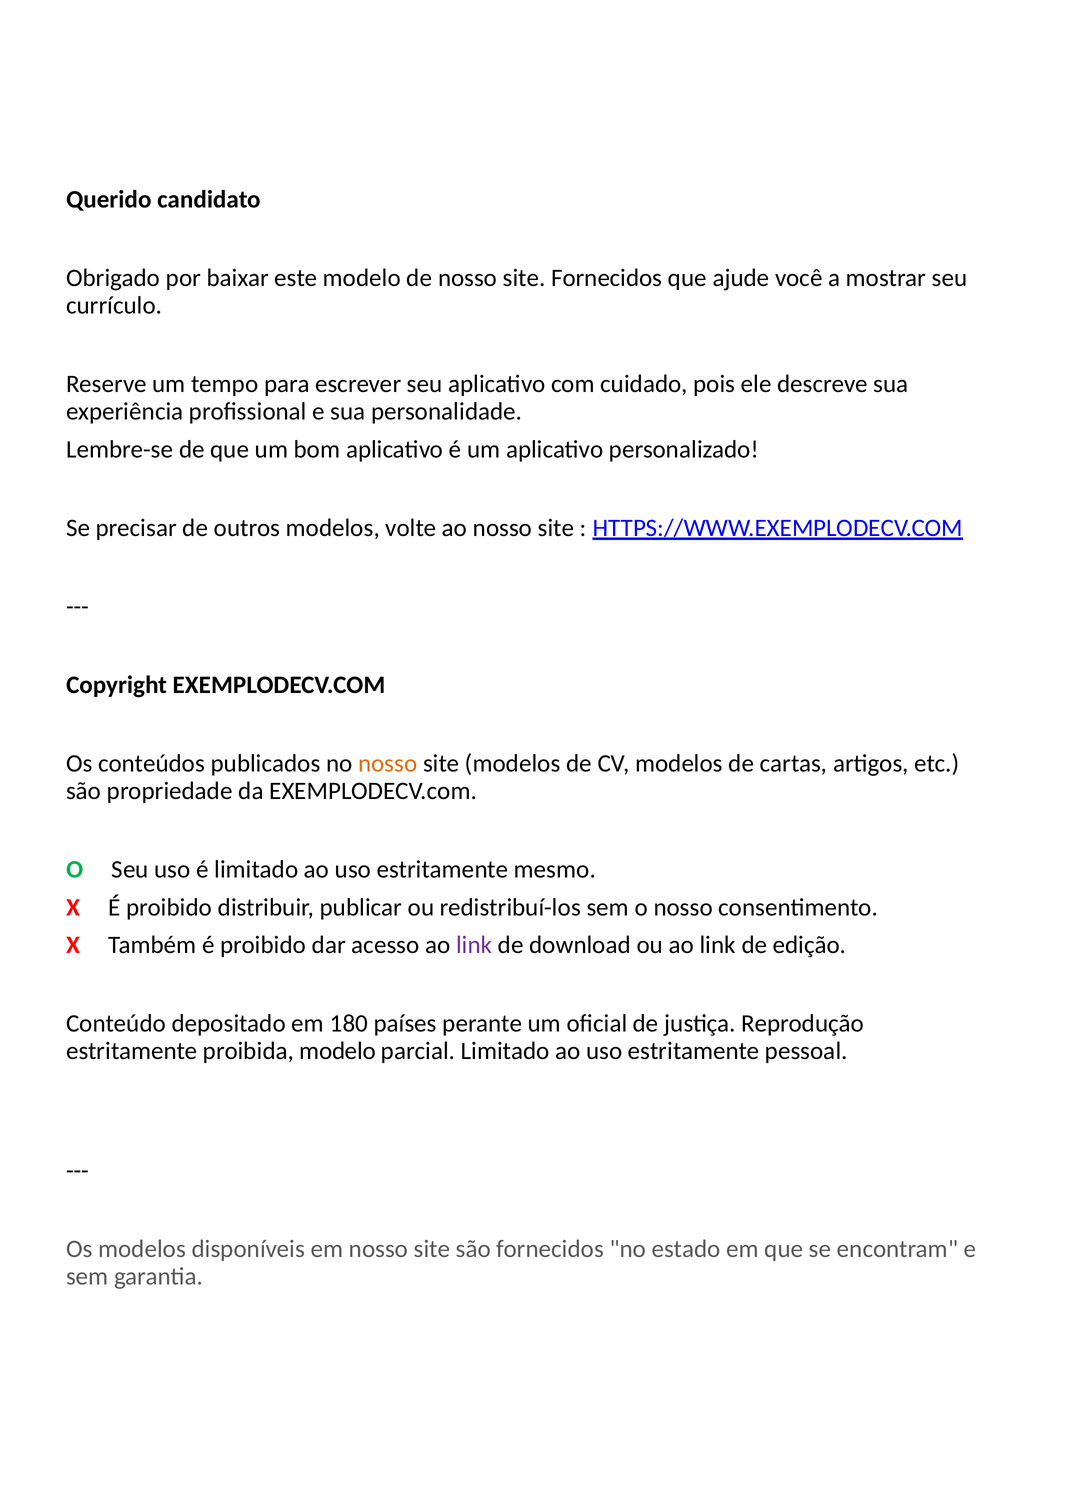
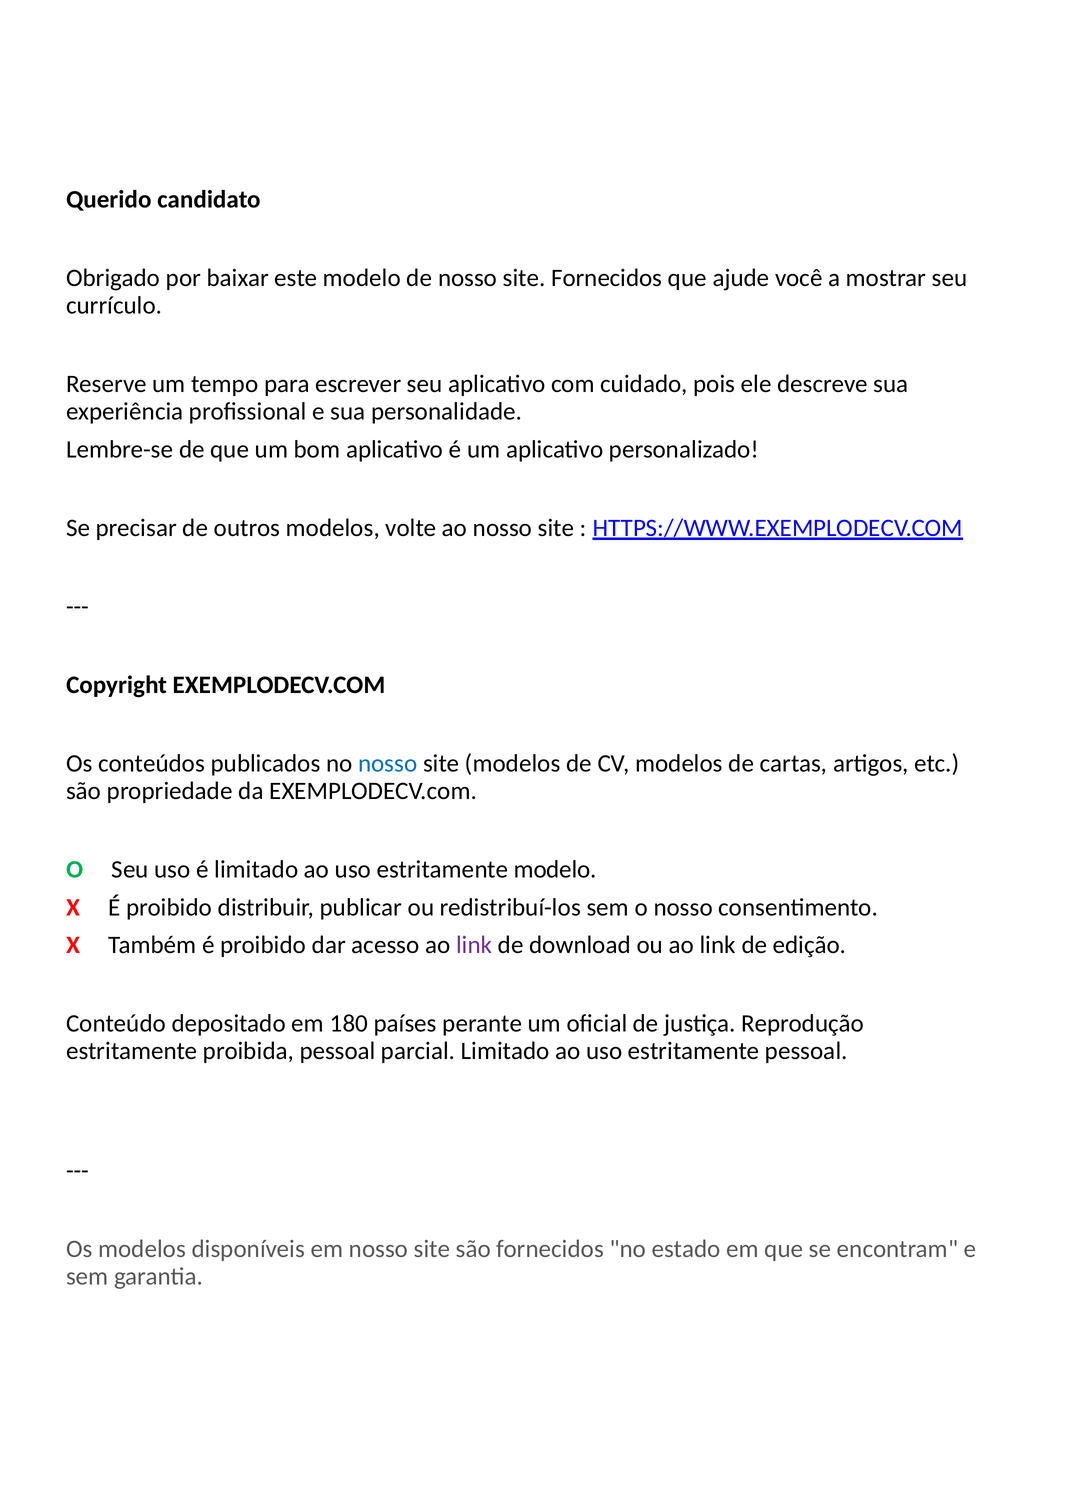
nosso at (388, 763) colour: orange -> blue
estritamente mesmo: mesmo -> modelo
proibida modelo: modelo -> pessoal
